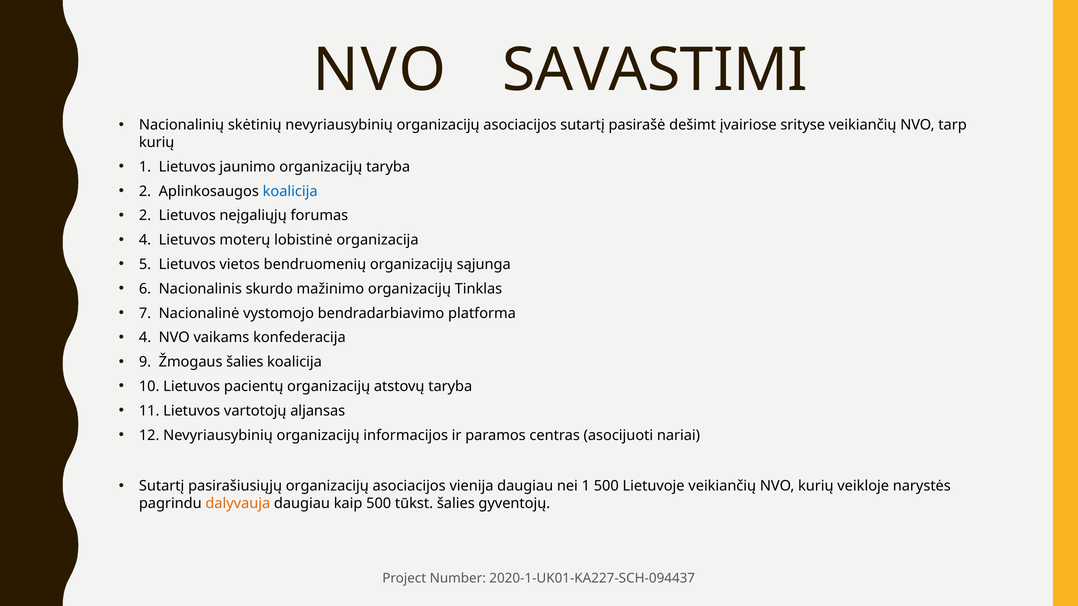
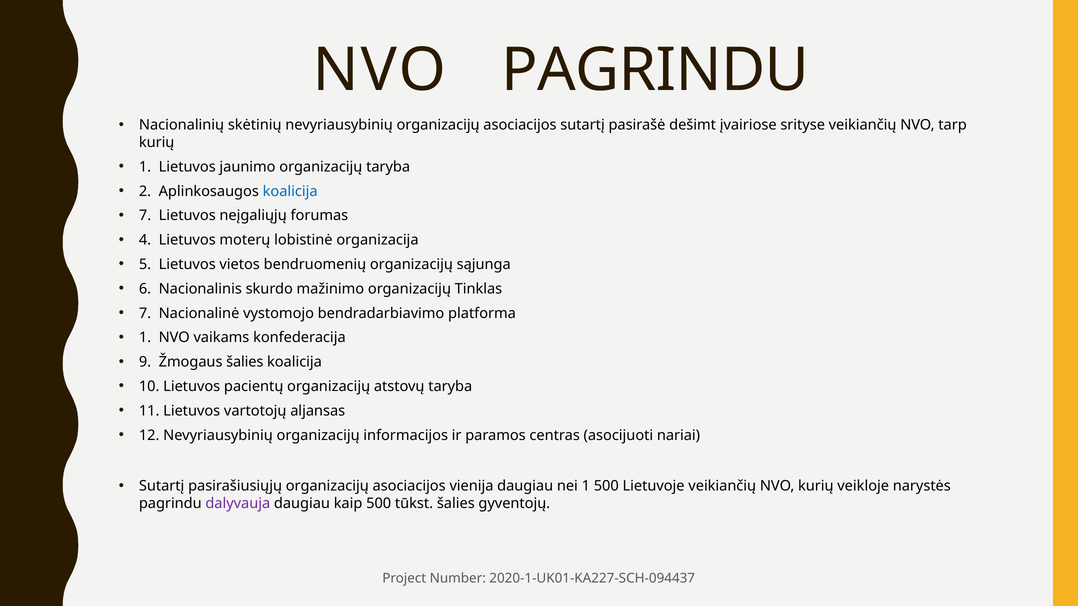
NVO SAVASTIMI: SAVASTIMI -> PAGRINDU
2 at (145, 216): 2 -> 7
4 at (145, 338): 4 -> 1
dalyvauja colour: orange -> purple
